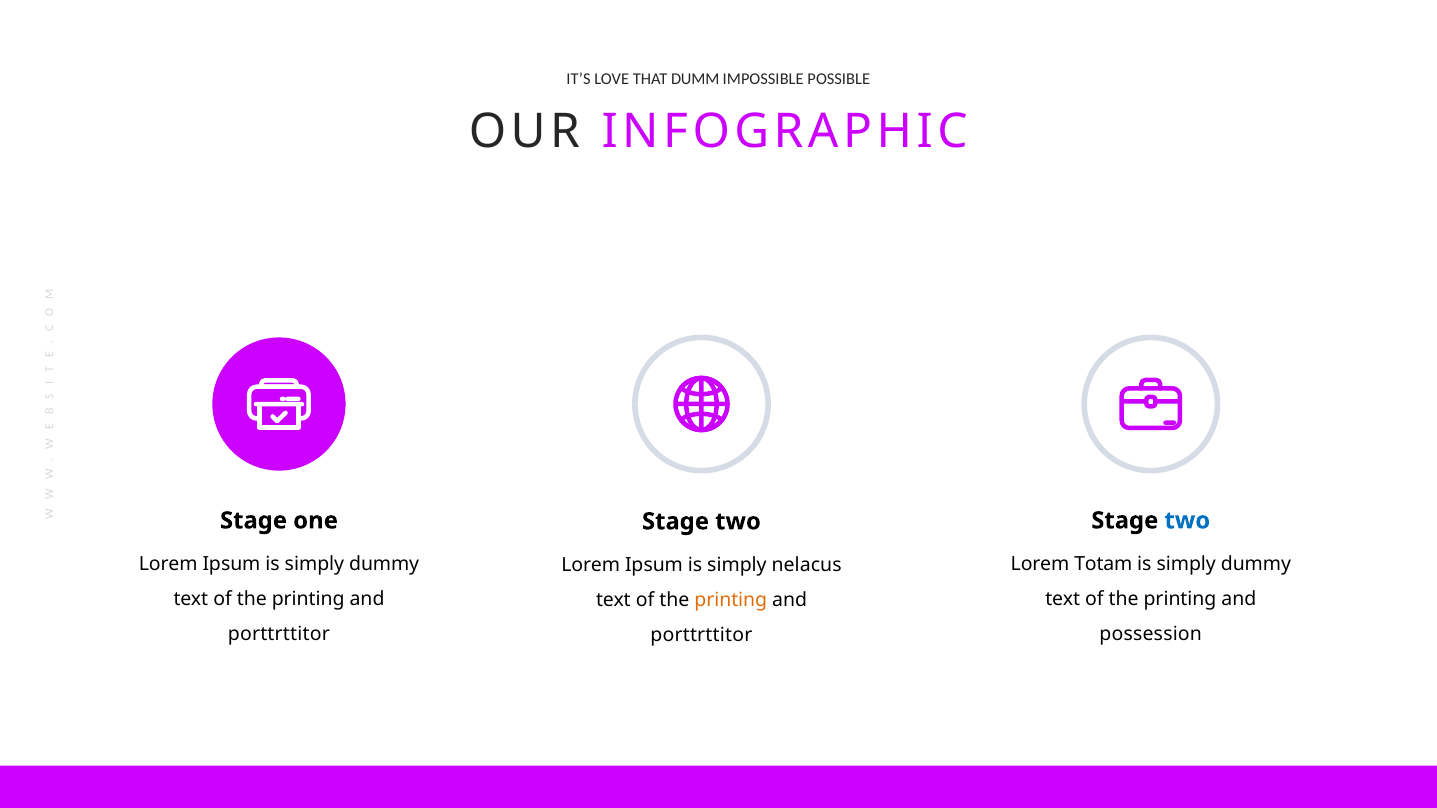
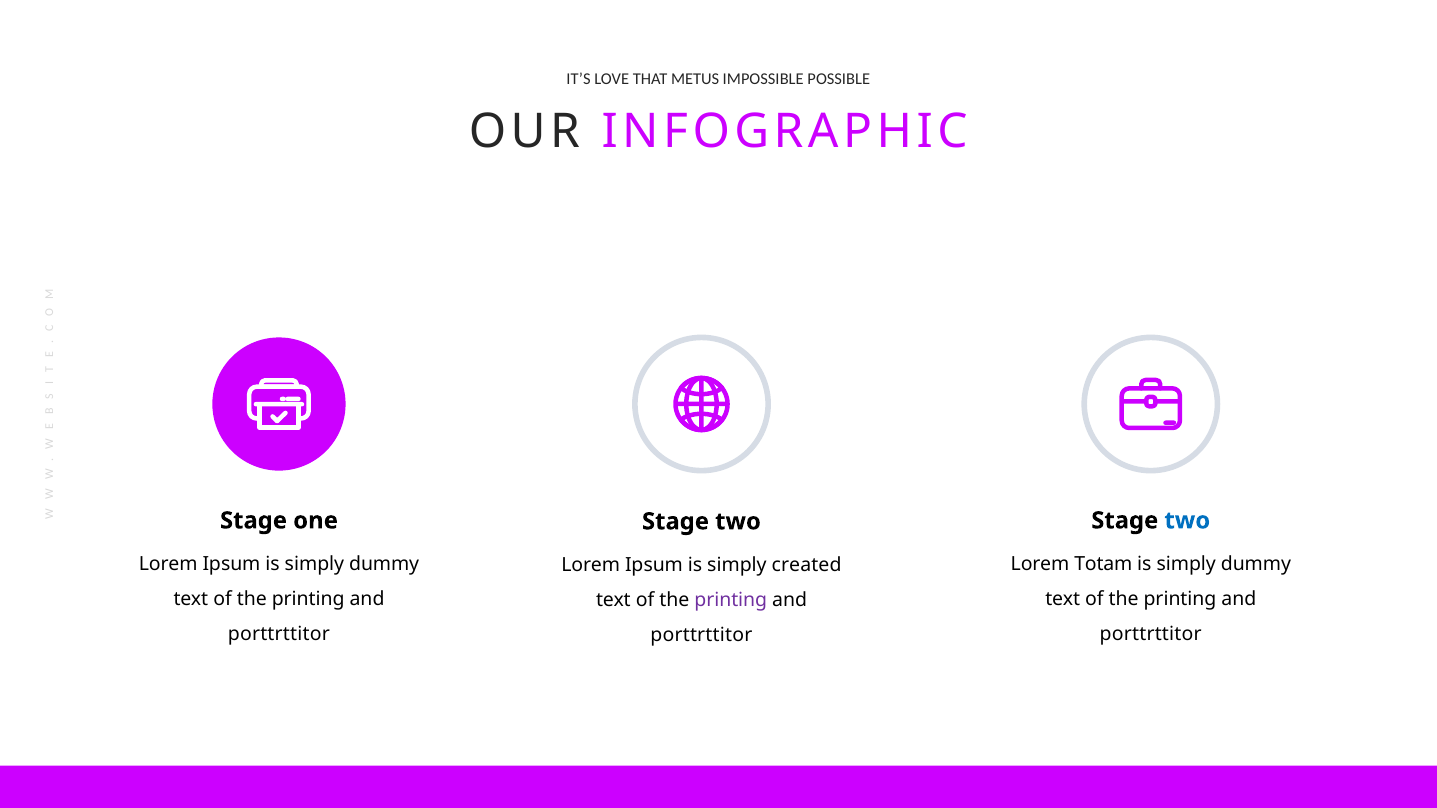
DUMM: DUMM -> METUS
nelacus: nelacus -> created
printing at (731, 601) colour: orange -> purple
possession at (1151, 635): possession -> porttrttitor
